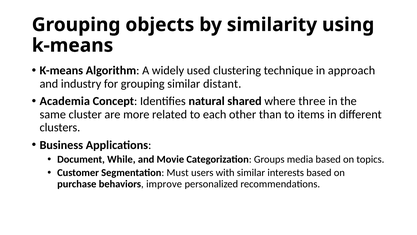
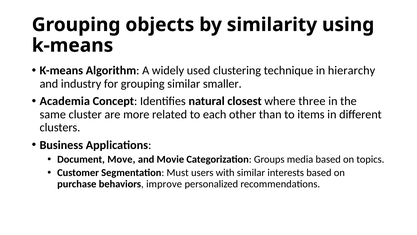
approach: approach -> hierarchy
distant: distant -> smaller
shared: shared -> closest
While: While -> Move
